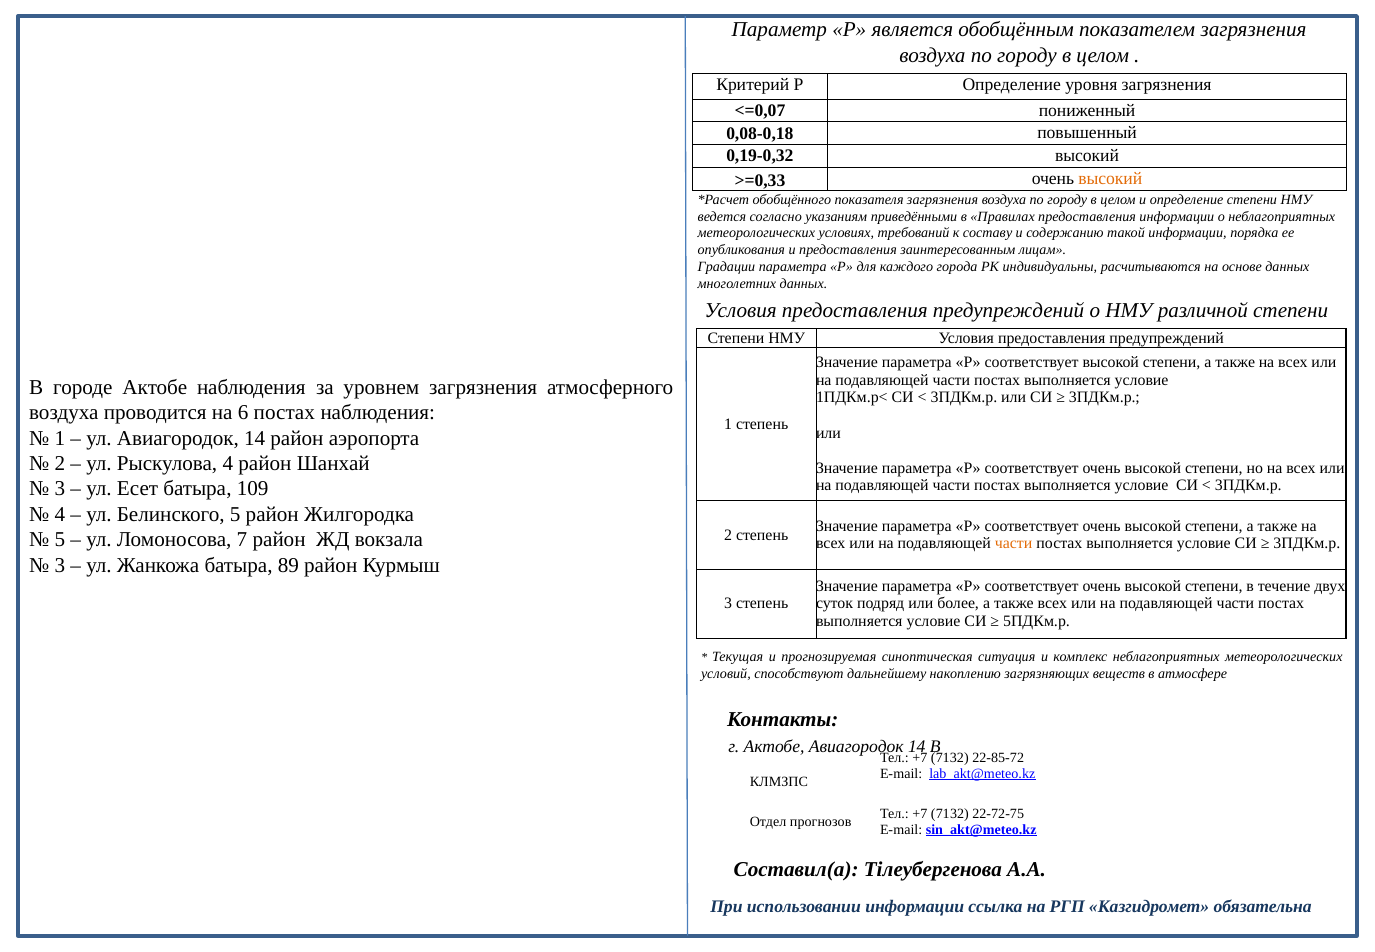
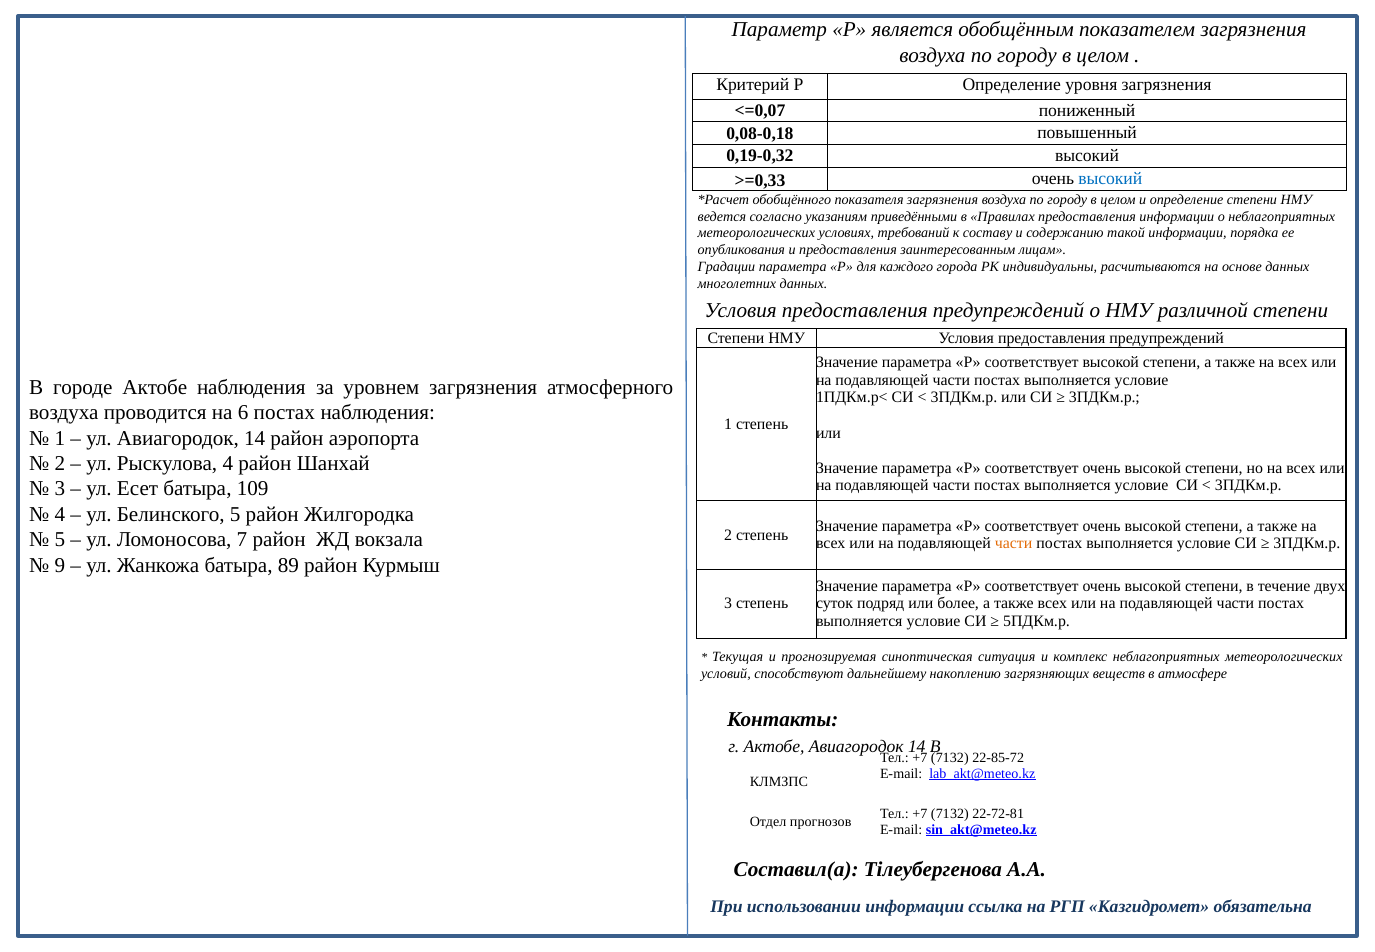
высокий at (1110, 178) colour: orange -> blue
3 at (60, 565): 3 -> 9
22-72-75: 22-72-75 -> 22-72-81
